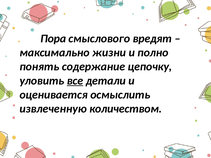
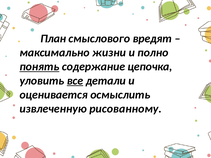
Пора: Пора -> План
понять underline: none -> present
цепочку: цепочку -> цепочка
количеством: количеством -> рисованному
